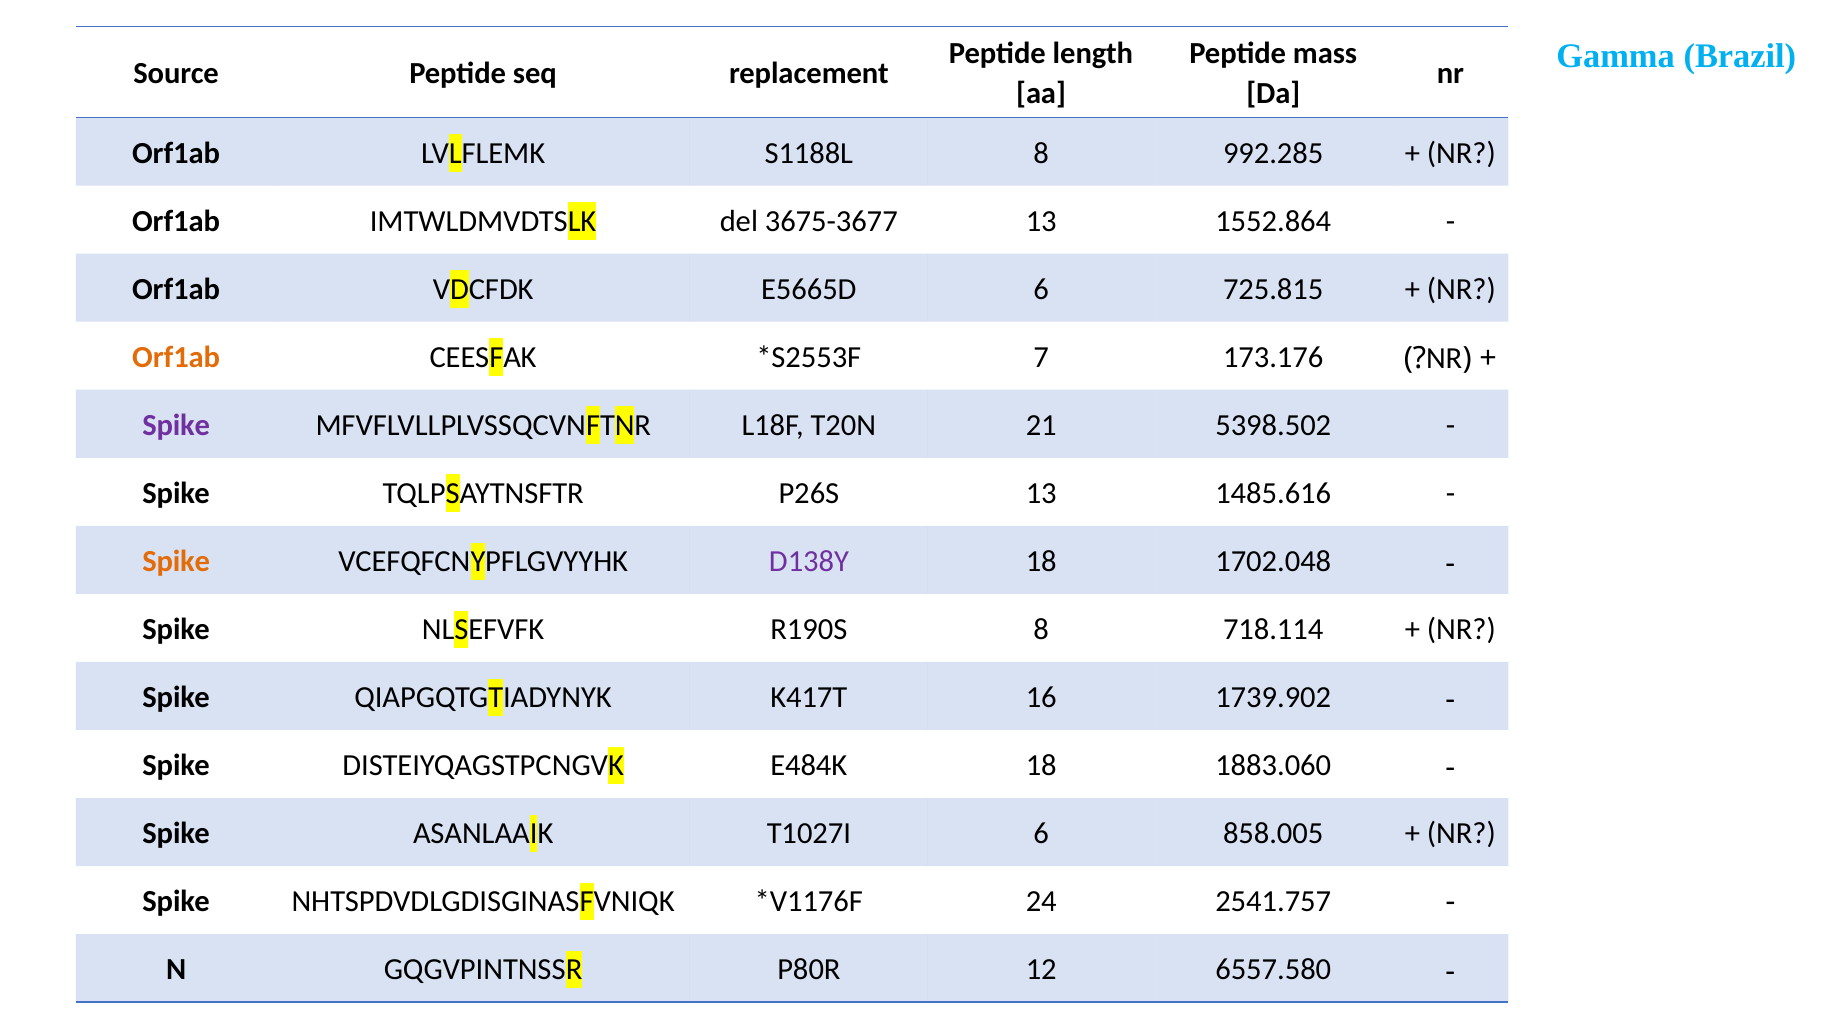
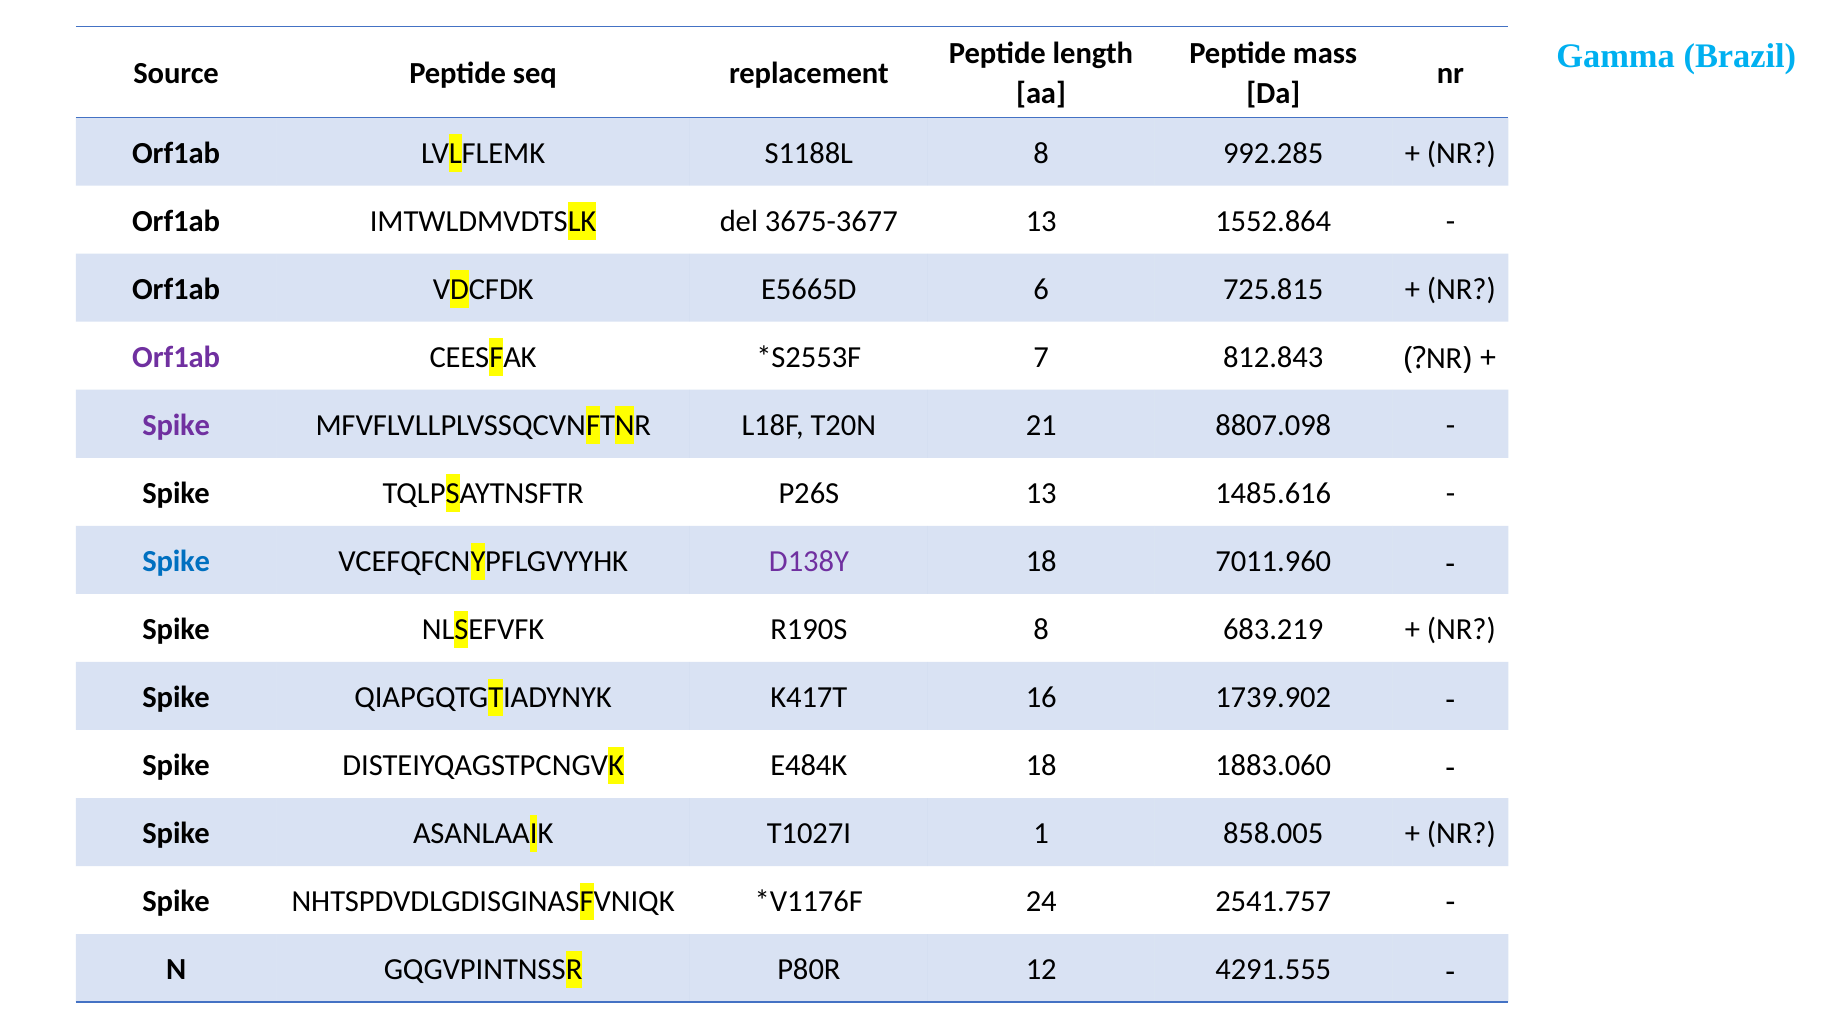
Orf1ab at (176, 357) colour: orange -> purple
173.176: 173.176 -> 812.843
5398.502: 5398.502 -> 8807.098
Spike at (176, 562) colour: orange -> blue
1702.048: 1702.048 -> 7011.960
718.114: 718.114 -> 683.219
T1027I 6: 6 -> 1
6557.580: 6557.580 -> 4291.555
